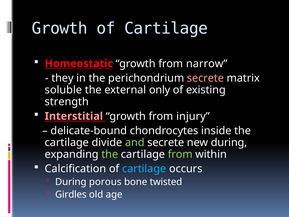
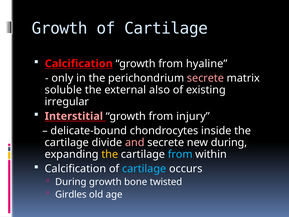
Homeostatic at (79, 64): Homeostatic -> Calcification
narrow: narrow -> hyaline
they: they -> only
only: only -> also
strength: strength -> irregular
and colour: light green -> pink
the at (110, 154) colour: light green -> yellow
from at (180, 154) colour: light green -> light blue
During porous: porous -> growth
